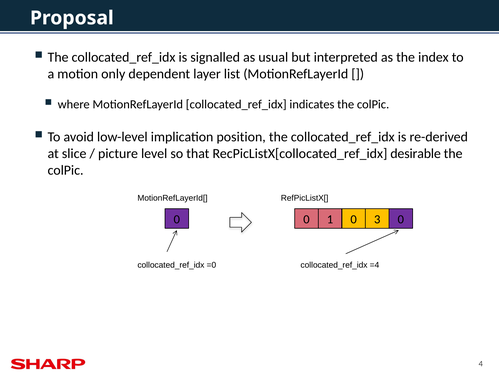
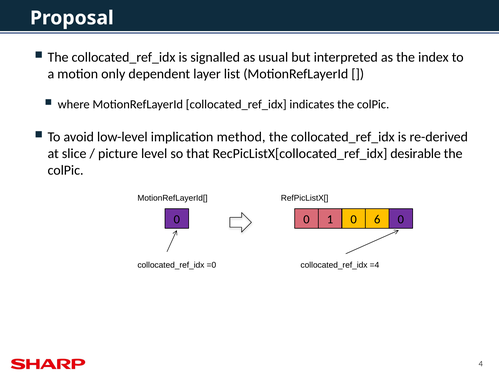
position: position -> method
3: 3 -> 6
